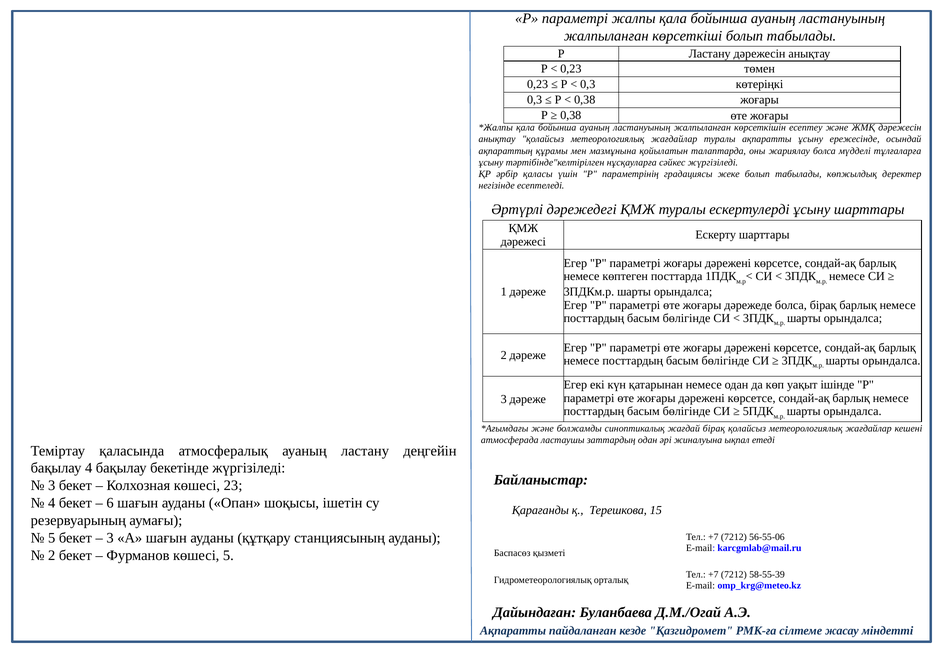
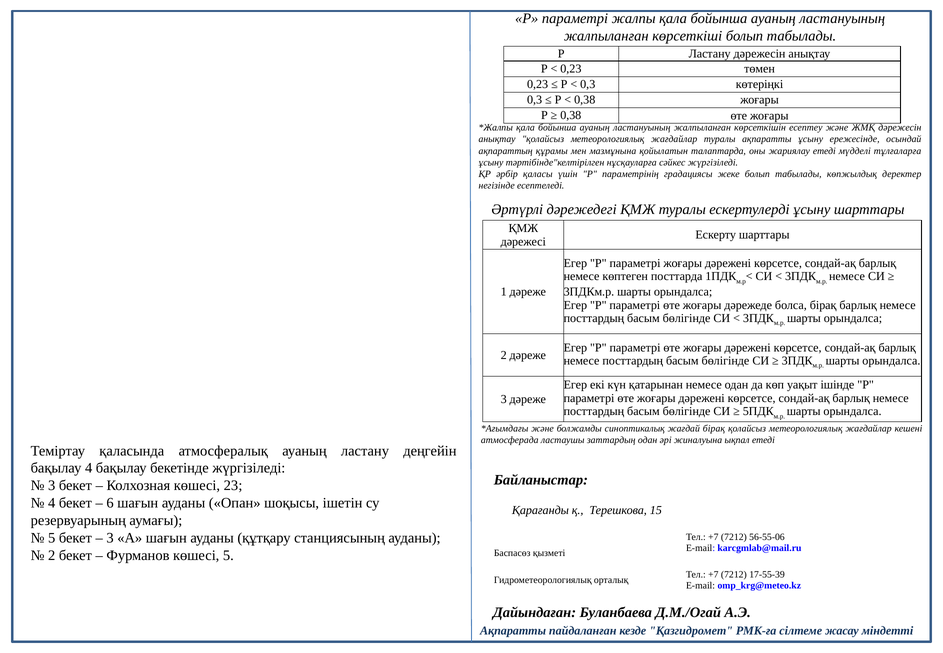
жариялау болса: болса -> етеді
58-55-39: 58-55-39 -> 17-55-39
